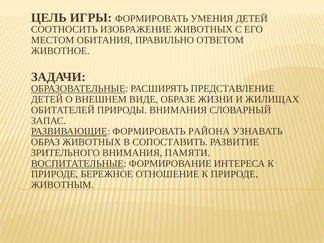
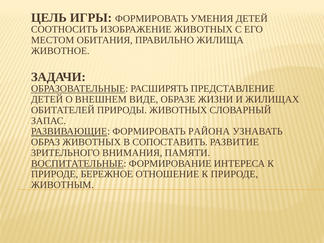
ОТВЕТОМ: ОТВЕТОМ -> ЖИЛИЩА
ПРИРОДЫ ВНИМАНИЯ: ВНИМАНИЯ -> ЖИВОТНЫХ
